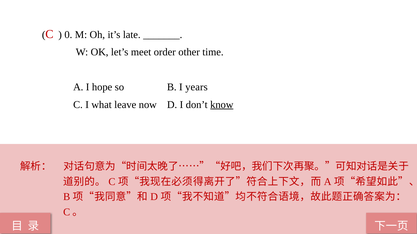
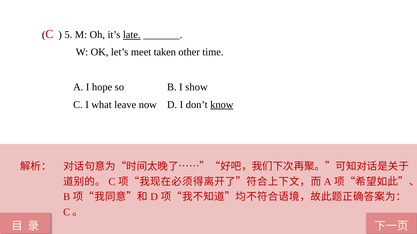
0: 0 -> 5
late underline: none -> present
order: order -> taken
years: years -> show
